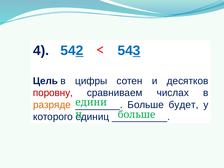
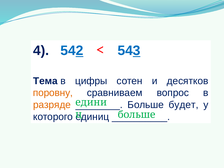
Цель: Цель -> Тема
поровну colour: red -> orange
числах: числах -> вопрос
